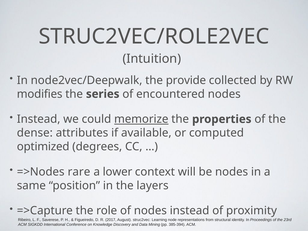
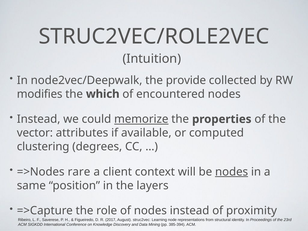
series: series -> which
dense: dense -> vector
optimized: optimized -> clustering
lower: lower -> client
nodes at (232, 172) underline: none -> present
